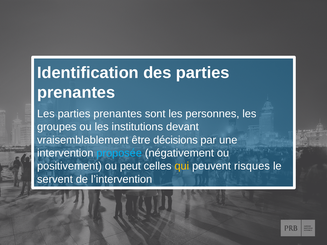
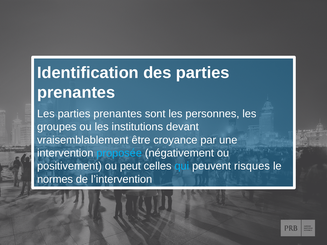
décisions: décisions -> croyance
qui colour: yellow -> light blue
servent: servent -> normes
